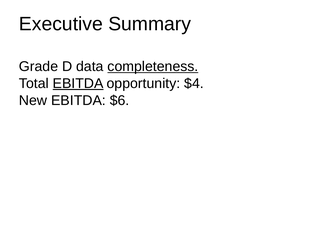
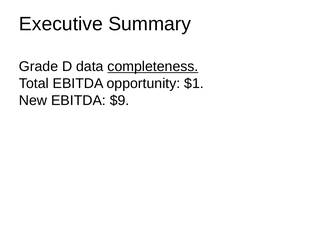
EBITDA at (78, 83) underline: present -> none
$4: $4 -> $1
$6: $6 -> $9
